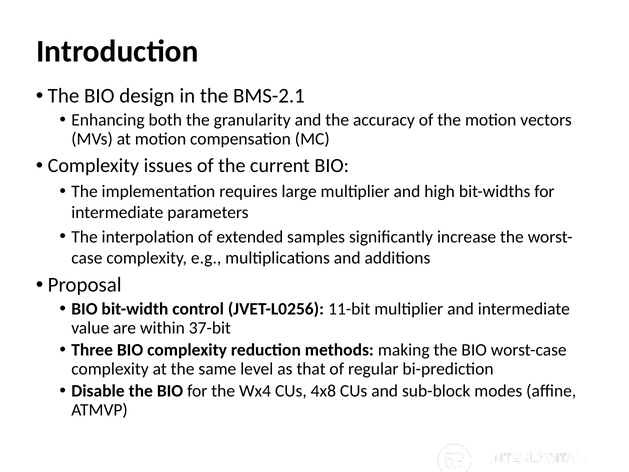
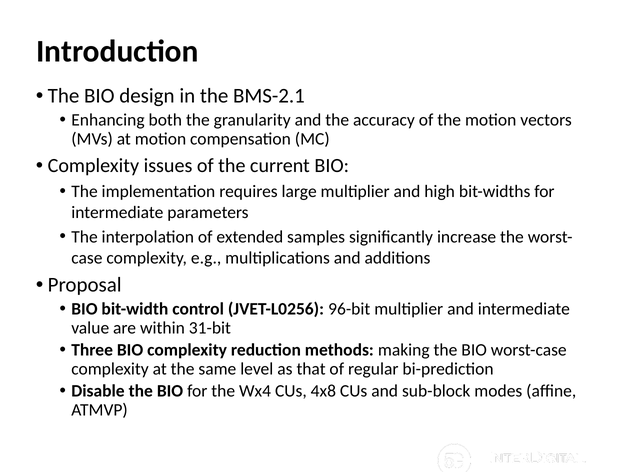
11-bit: 11-bit -> 96-bit
37-bit: 37-bit -> 31-bit
